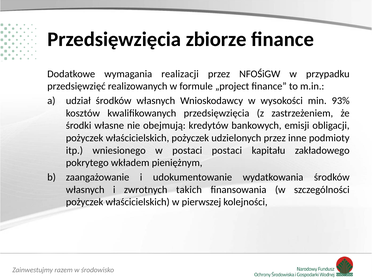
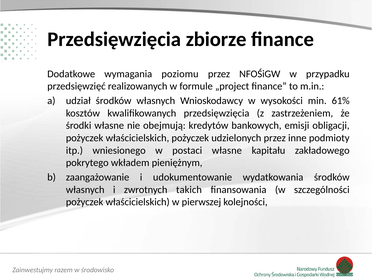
realizacji: realizacji -> poziomu
93%: 93% -> 61%
postaci postaci: postaci -> własne
